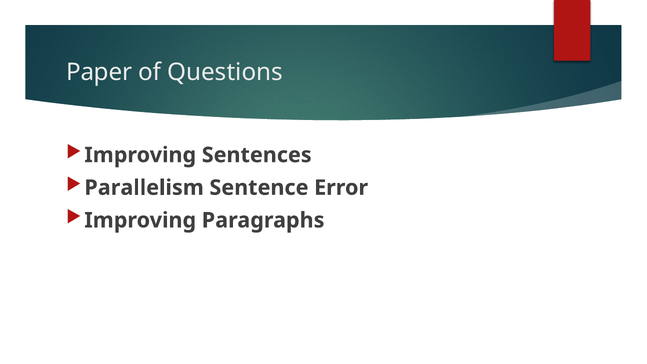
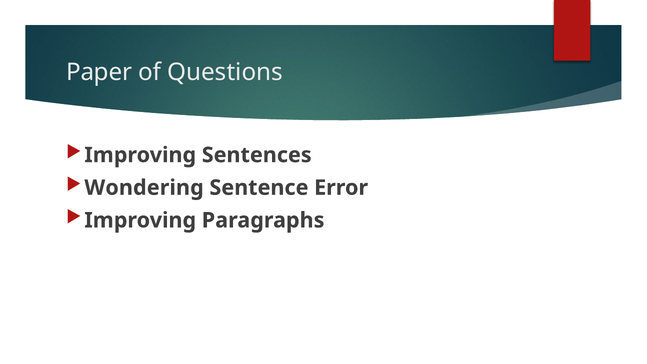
Parallelism: Parallelism -> Wondering
